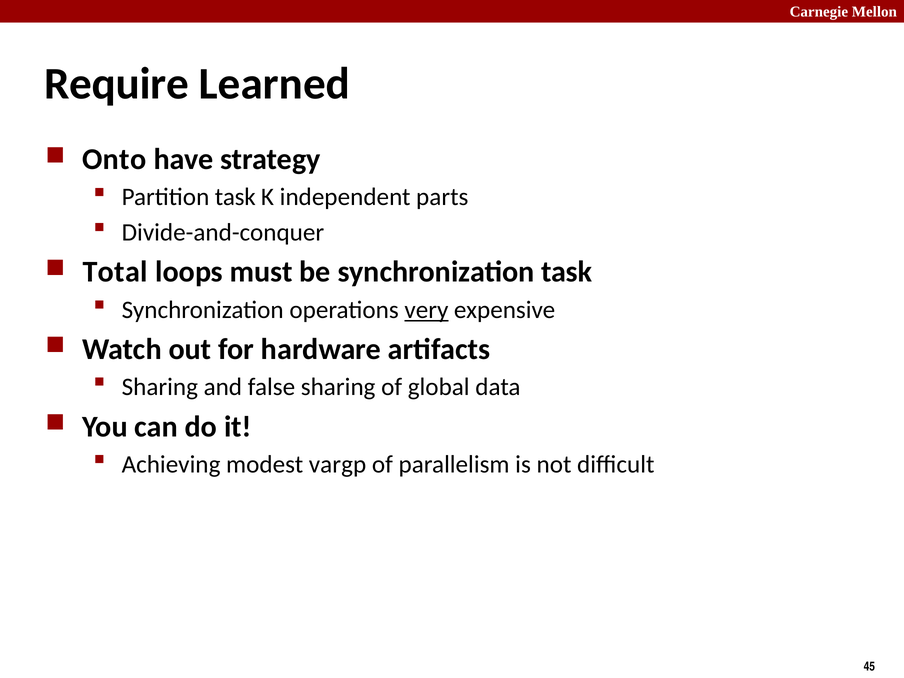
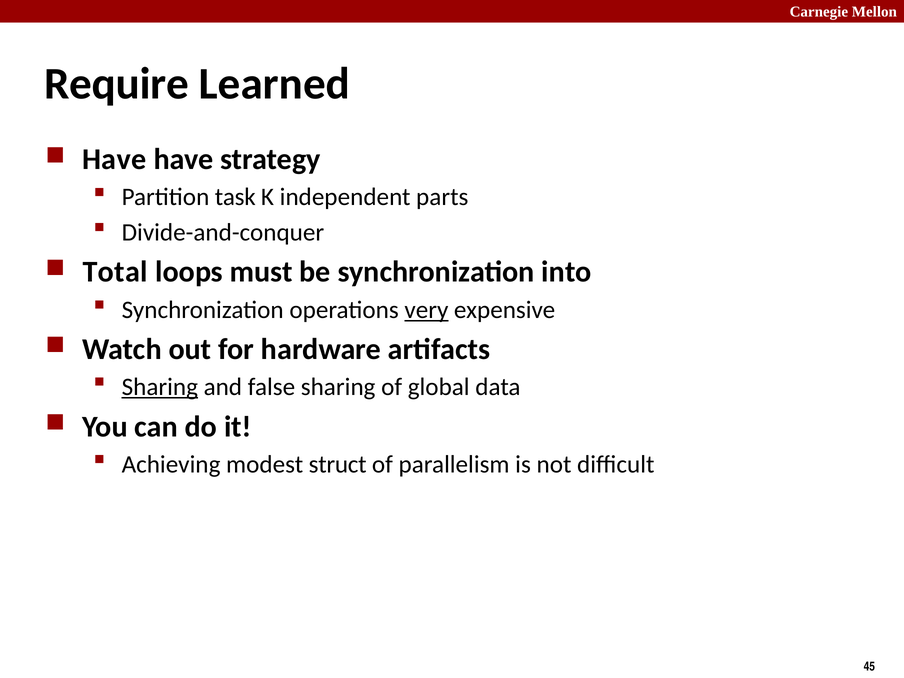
Onto at (114, 159): Onto -> Have
synchronization task: task -> into
Sharing at (160, 387) underline: none -> present
vargp: vargp -> struct
